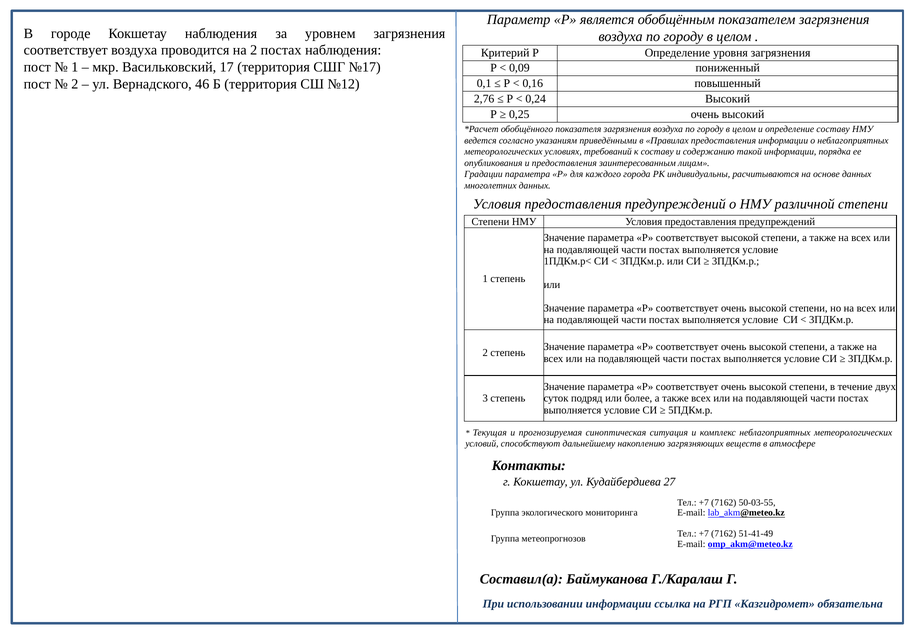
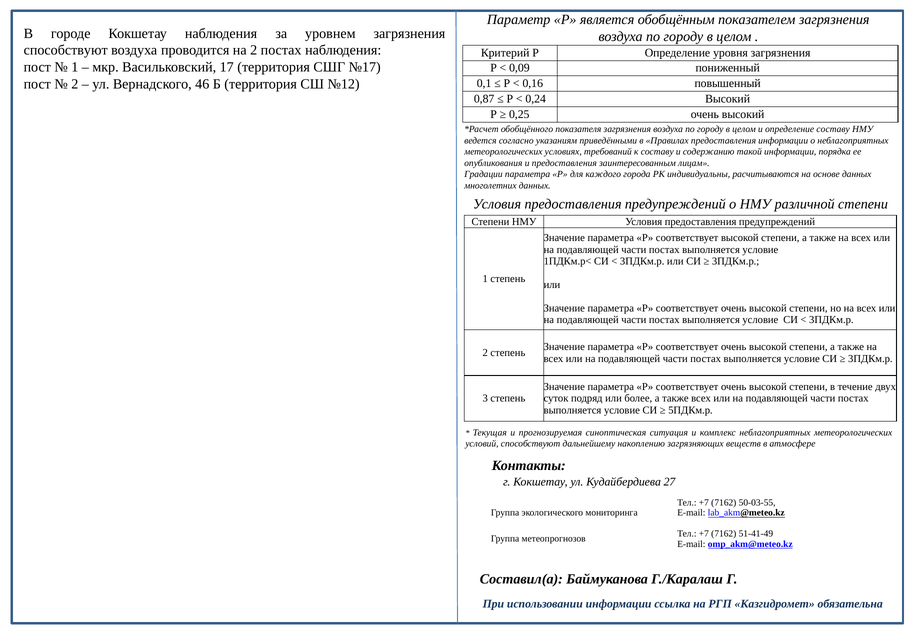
соответствует at (66, 50): соответствует -> способствуют
2,76: 2,76 -> 0,87
